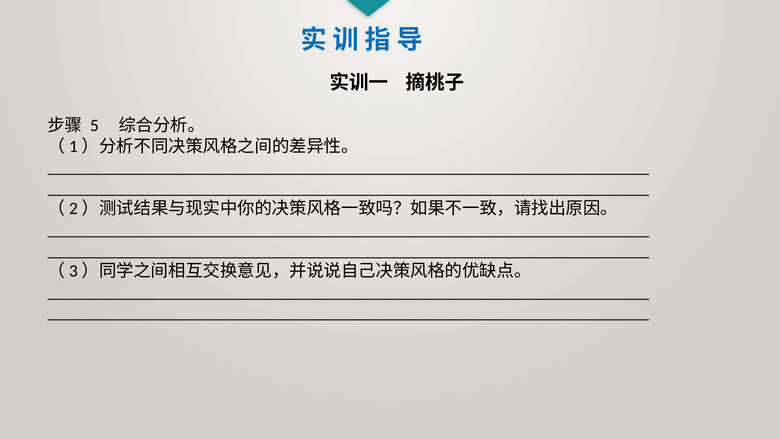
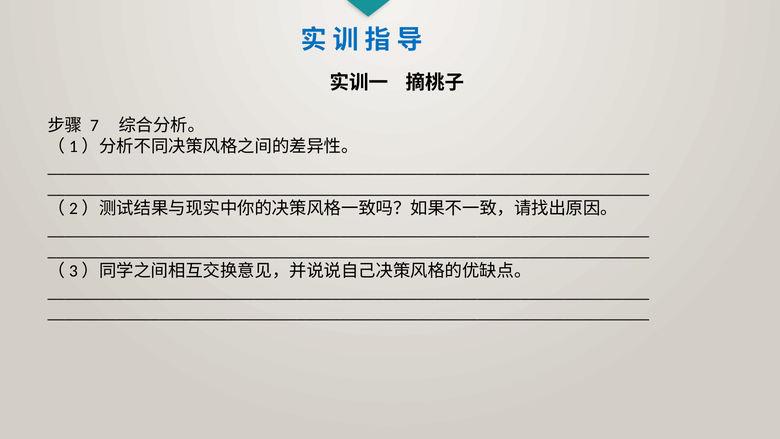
5: 5 -> 7
